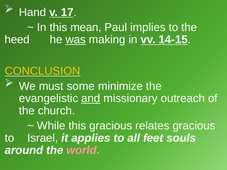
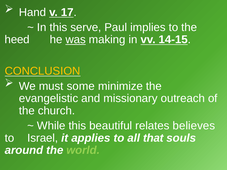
mean: mean -> serve
and underline: present -> none
this gracious: gracious -> beautiful
relates gracious: gracious -> believes
feet: feet -> that
world colour: pink -> light green
